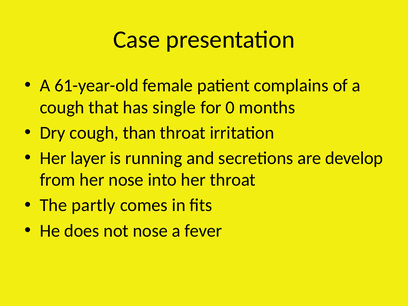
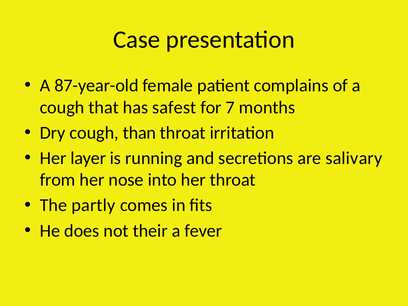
61-year-old: 61-year-old -> 87-year-old
single: single -> safest
0: 0 -> 7
develop: develop -> salivary
not nose: nose -> their
